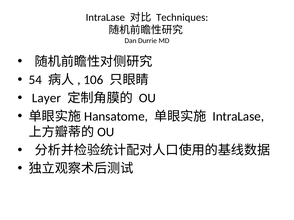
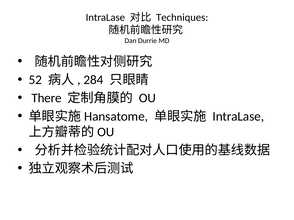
54: 54 -> 52
106: 106 -> 284
Layer: Layer -> There
